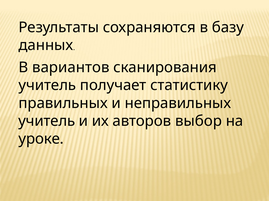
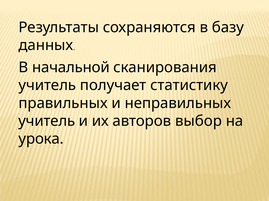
вариантов: вариантов -> начальной
уроке: уроке -> урока
